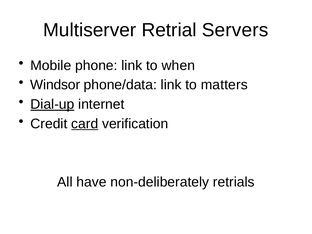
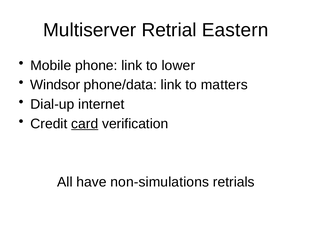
Servers: Servers -> Eastern
when: when -> lower
Dial-up underline: present -> none
non-deliberately: non-deliberately -> non-simulations
